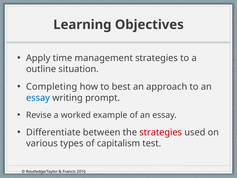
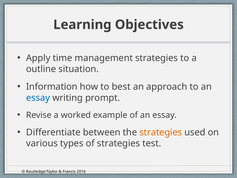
Completing: Completing -> Information
strategies at (161, 132) colour: red -> orange
of capitalism: capitalism -> strategies
